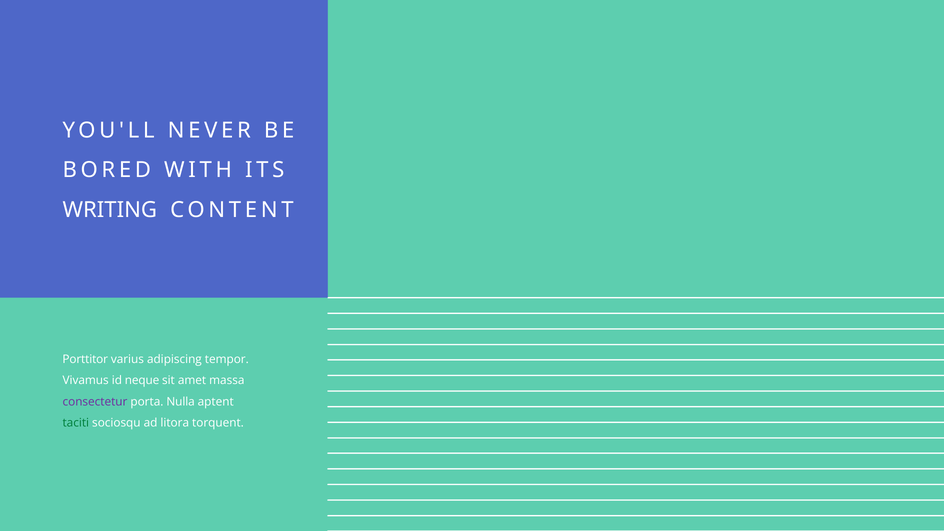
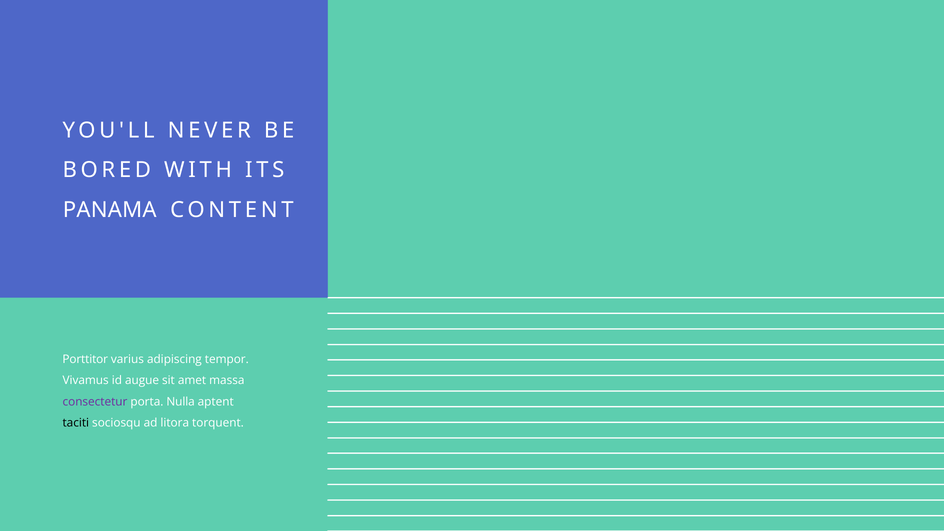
WRITING: WRITING -> PANAMA
neque: neque -> augue
taciti colour: green -> black
